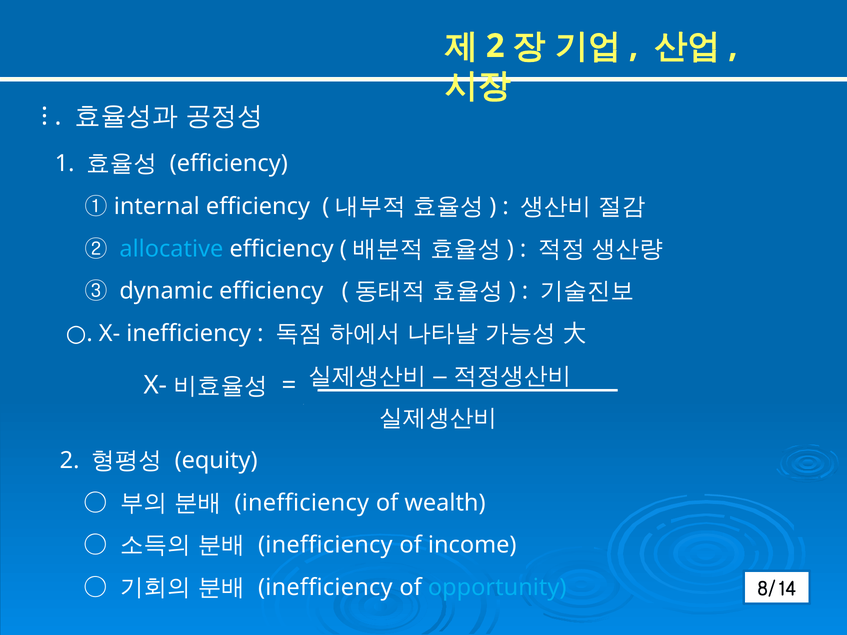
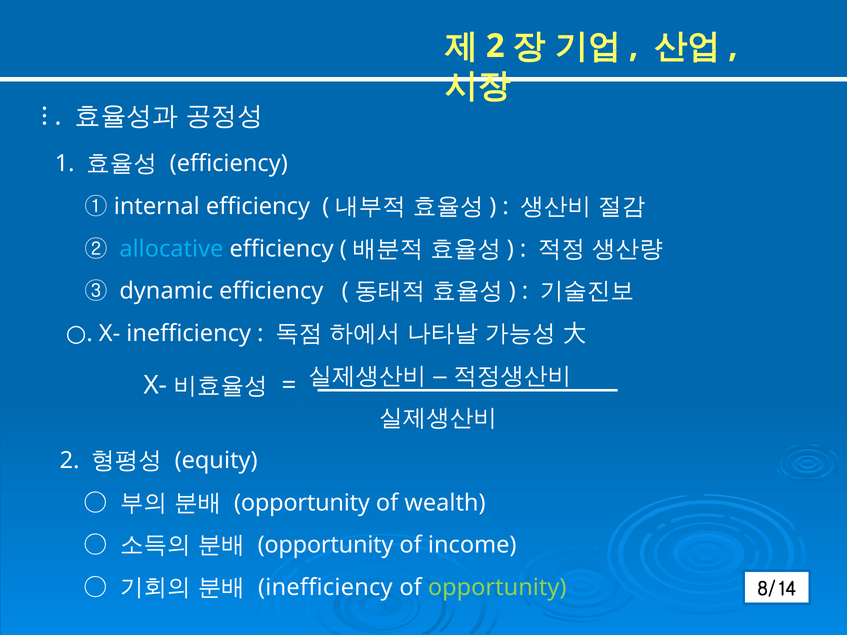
inefficiency at (302, 503): inefficiency -> opportunity
inefficiency at (325, 545): inefficiency -> opportunity
opportunity at (497, 588) colour: light blue -> light green
